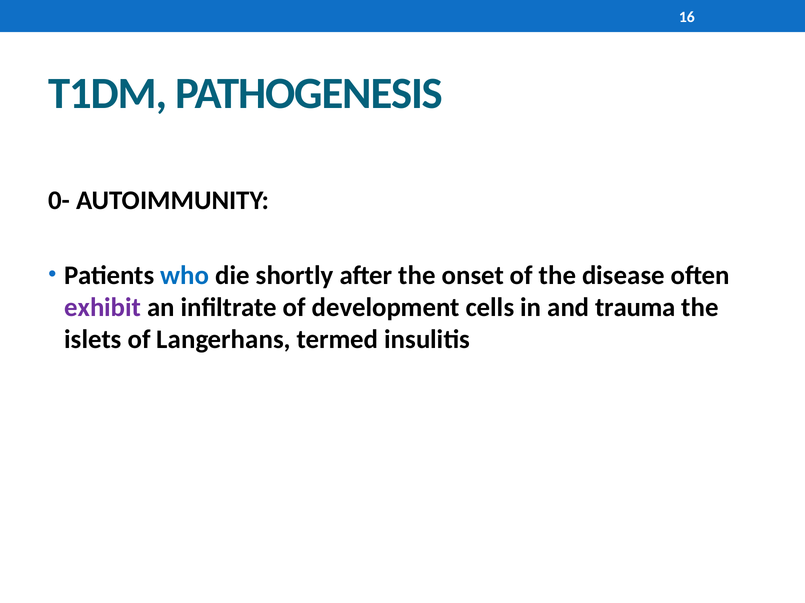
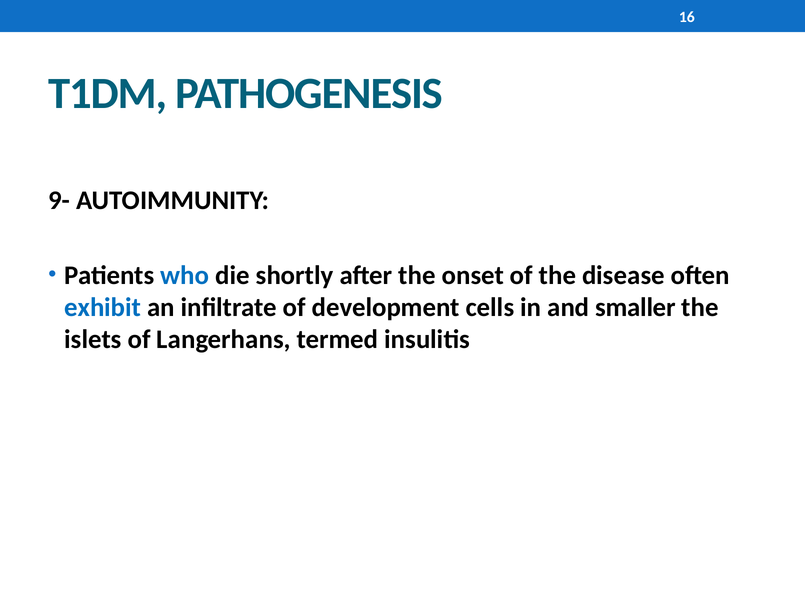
0-: 0- -> 9-
exhibit colour: purple -> blue
trauma: trauma -> smaller
